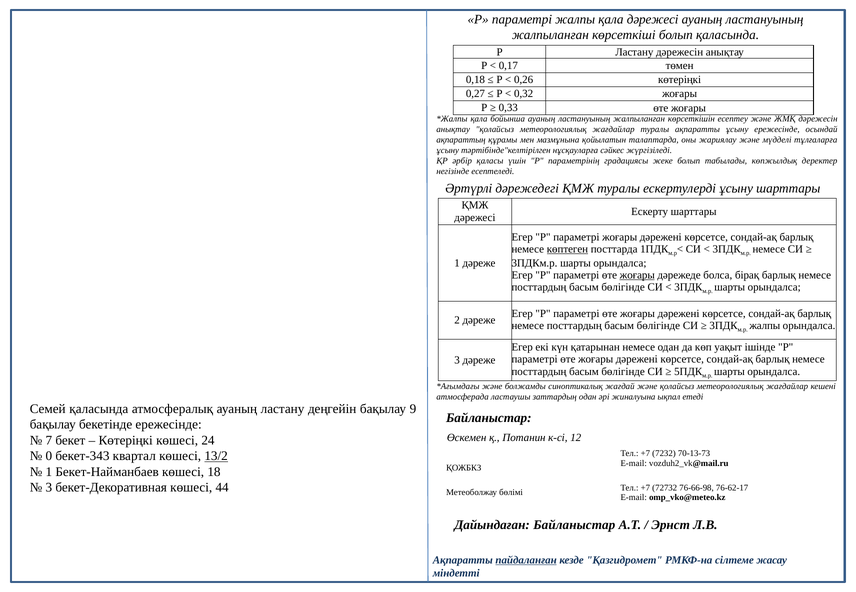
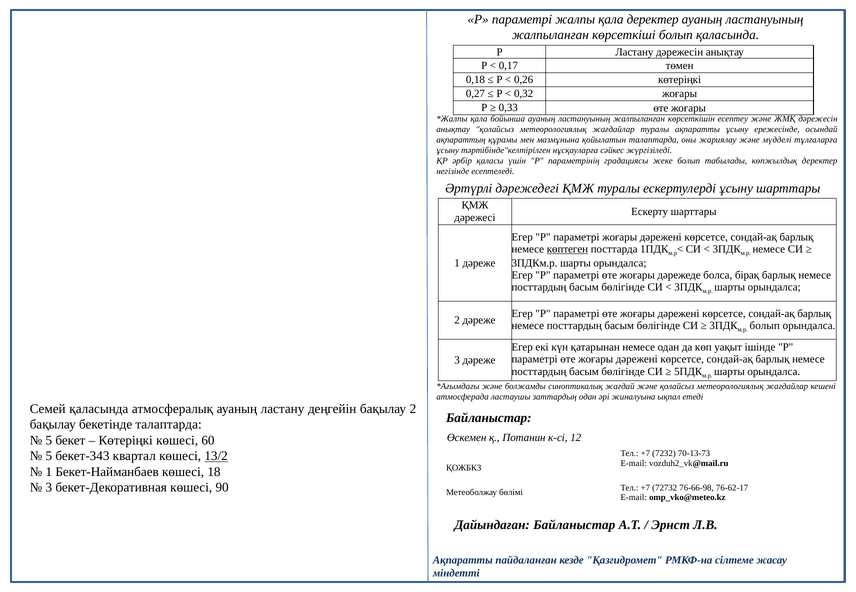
қала дәрежесі: дәрежесі -> деректер
жоғары at (637, 275) underline: present -> none
жалпы at (765, 326): жалпы -> болып
бақылау 9: 9 -> 2
бекетінде ережесінде: ережесінде -> талаптарда
7 at (49, 441): 7 -> 5
24: 24 -> 60
0 at (49, 456): 0 -> 5
44: 44 -> 90
пайдаланған underline: present -> none
